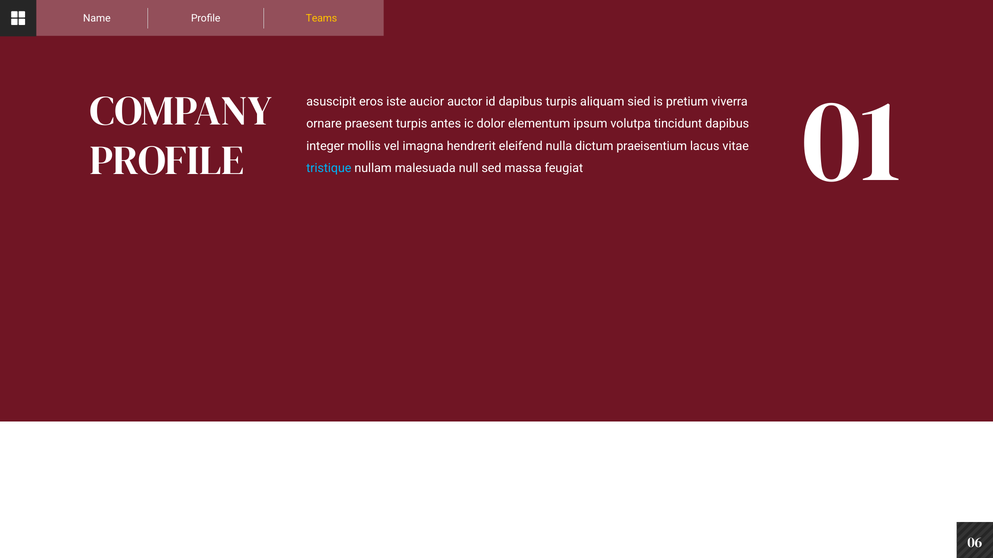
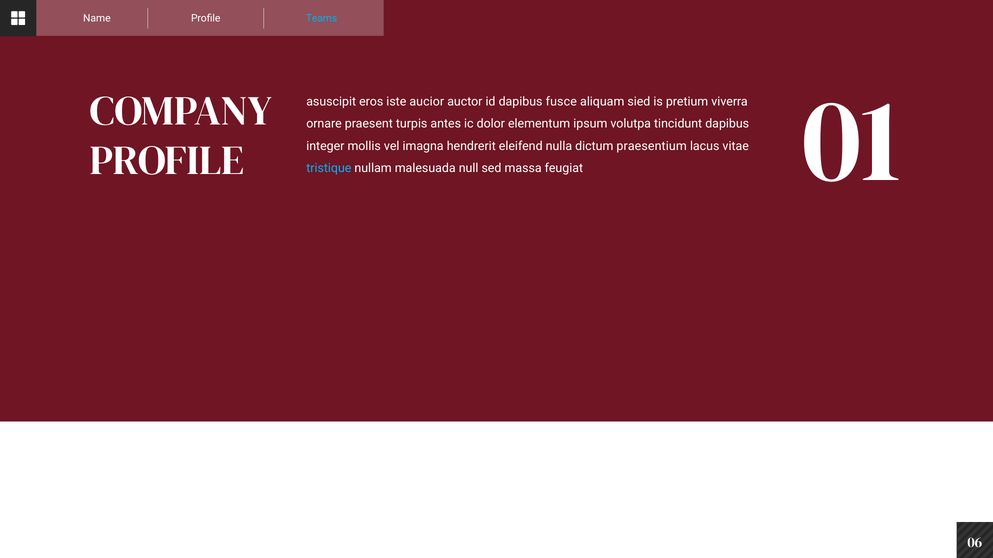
Teams colour: yellow -> light blue
dapibus turpis: turpis -> fusce
praeisentium: praeisentium -> praesentium
